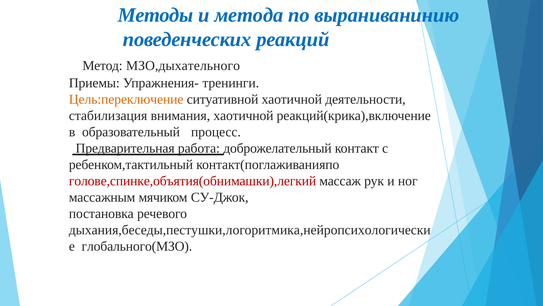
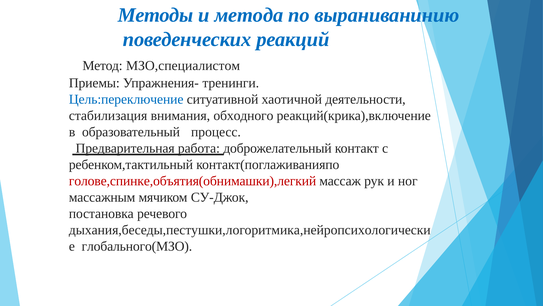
МЗО,дыхательного: МЗО,дыхательного -> МЗО,специалистом
Цель:переключение colour: orange -> blue
внимания хаотичной: хаотичной -> обходного
